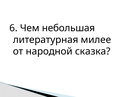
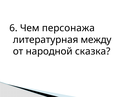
небольшая: небольшая -> персонажа
милее: милее -> между
